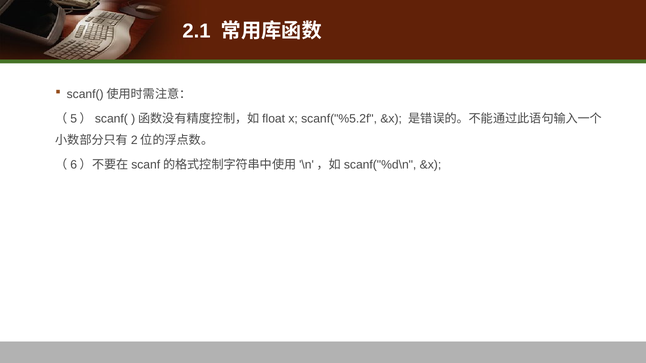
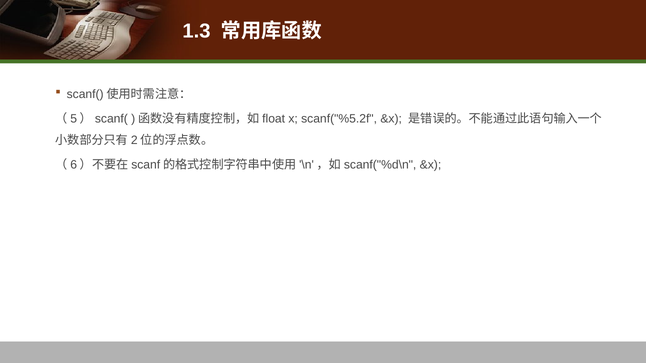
2.1: 2.1 -> 1.3
